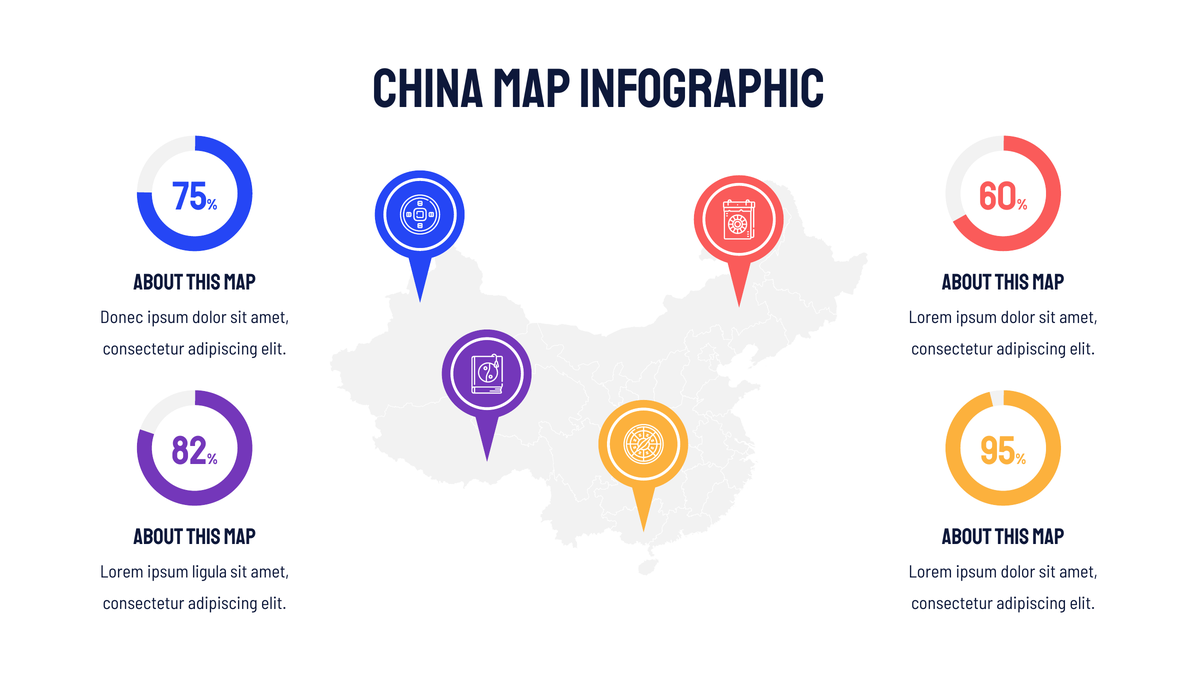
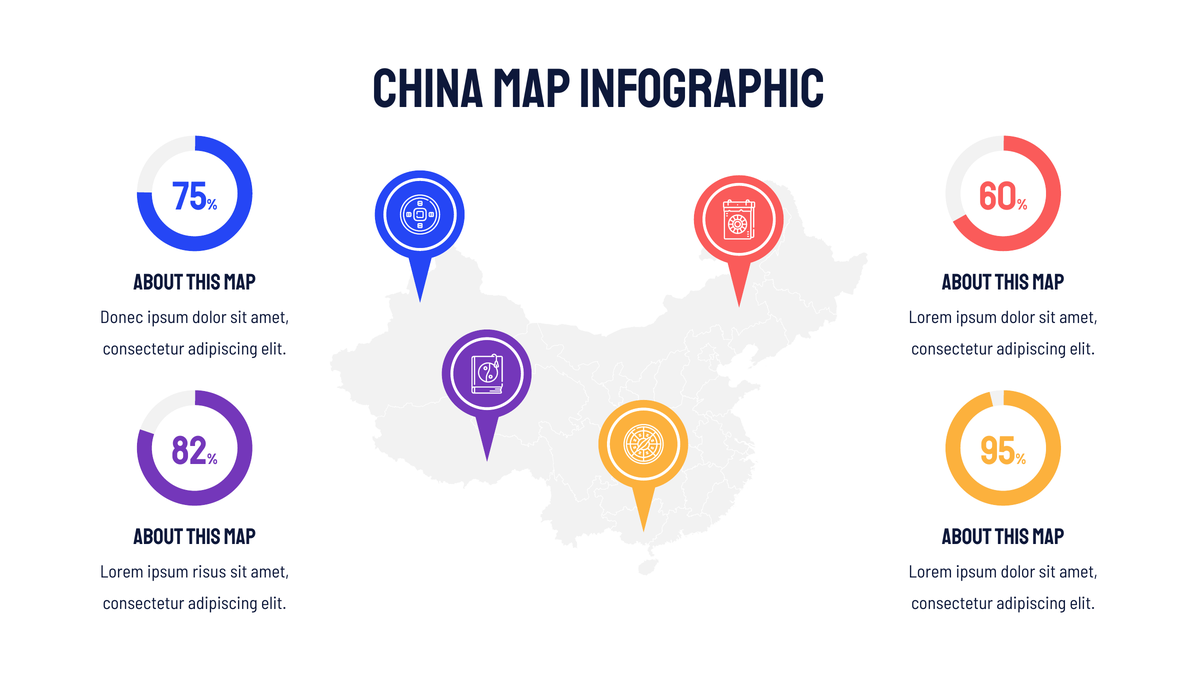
ligula: ligula -> risus
